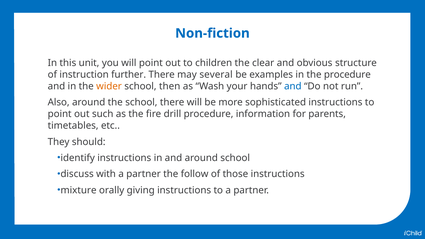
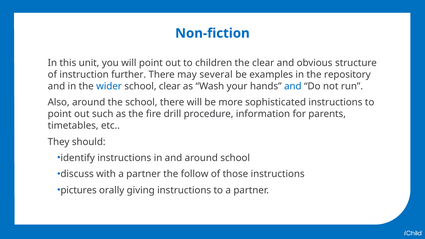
the procedure: procedure -> repository
wider colour: orange -> blue
school then: then -> clear
mixture: mixture -> pictures
